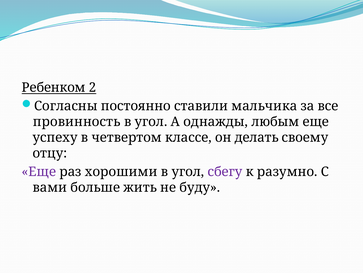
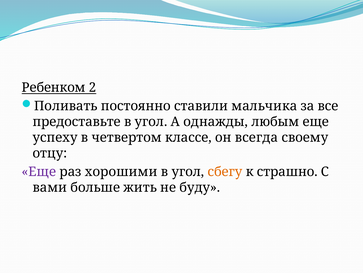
Согласны: Согласны -> Поливать
провинность: провинность -> предоставьте
делать: делать -> всегда
сбегу colour: purple -> orange
разумно: разумно -> страшно
